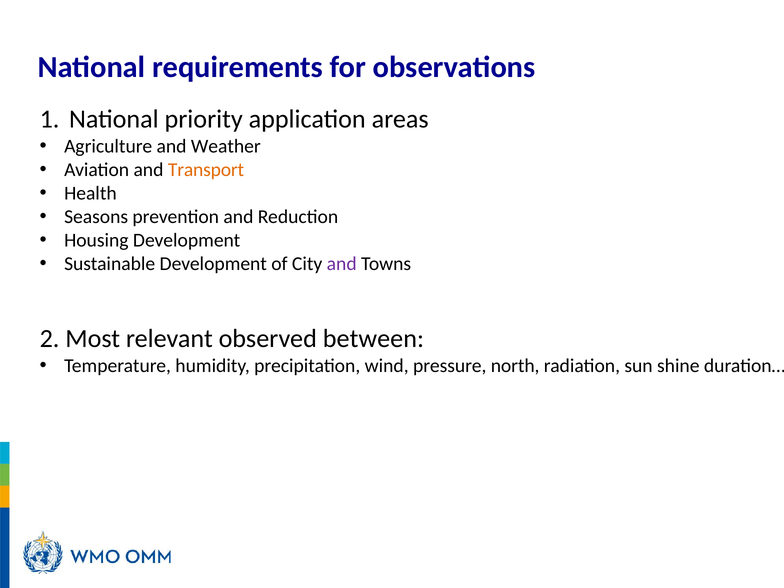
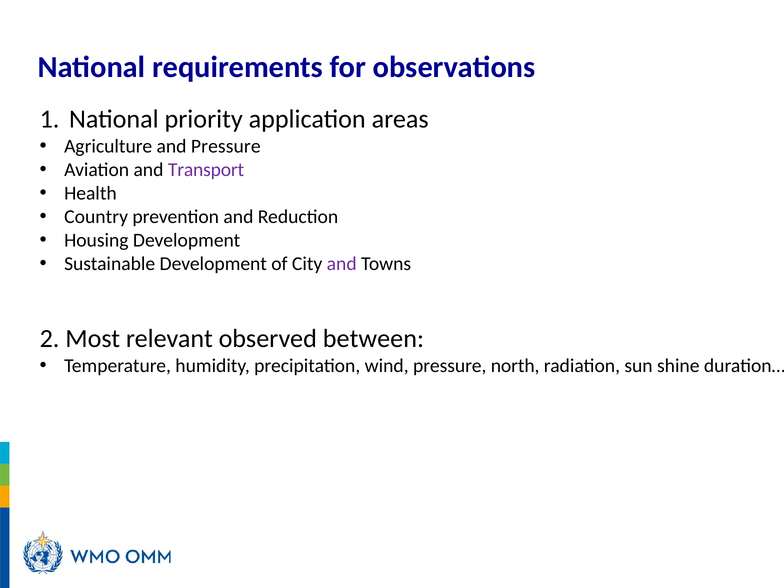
and Weather: Weather -> Pressure
Transport colour: orange -> purple
Seasons: Seasons -> Country
